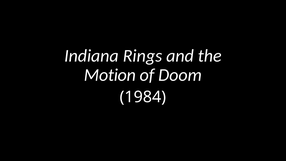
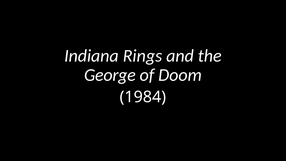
Motion: Motion -> George
